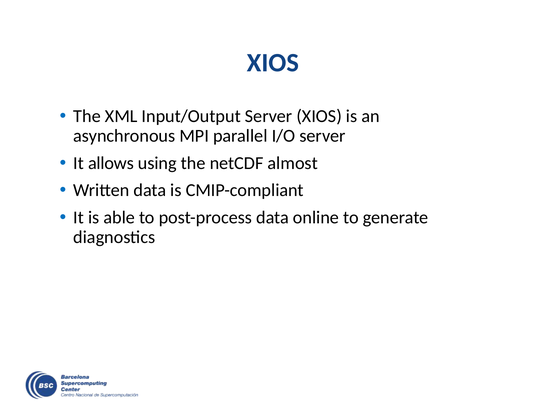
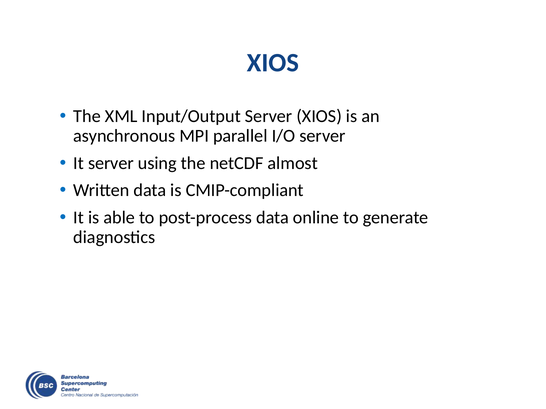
It allows: allows -> server
